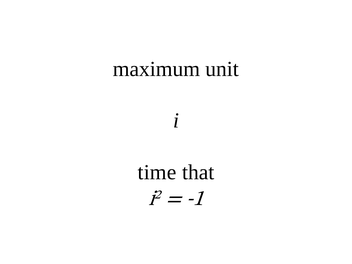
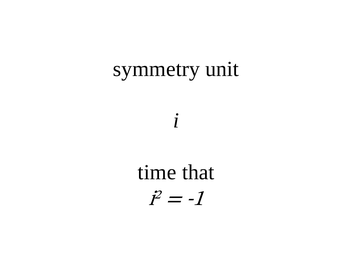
maximum: maximum -> symmetry
